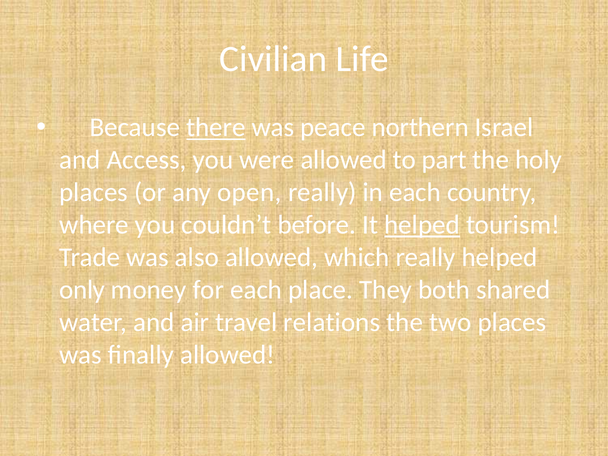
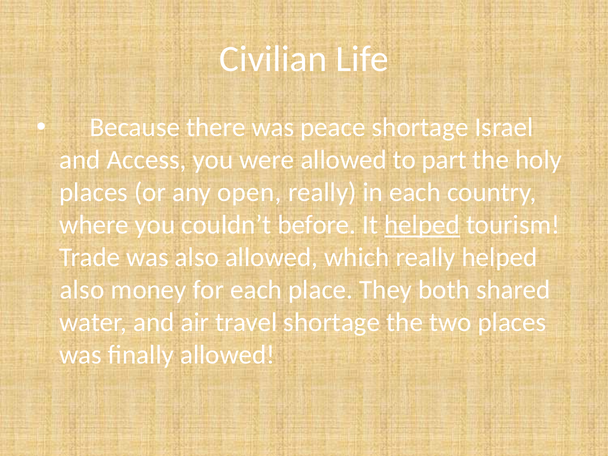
there underline: present -> none
peace northern: northern -> shortage
only at (82, 290): only -> also
travel relations: relations -> shortage
